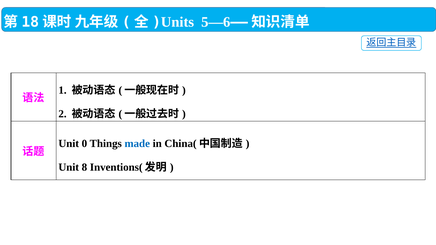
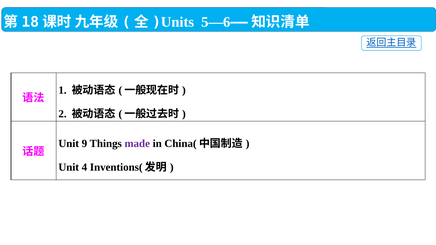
0: 0 -> 9
made colour: blue -> purple
8: 8 -> 4
